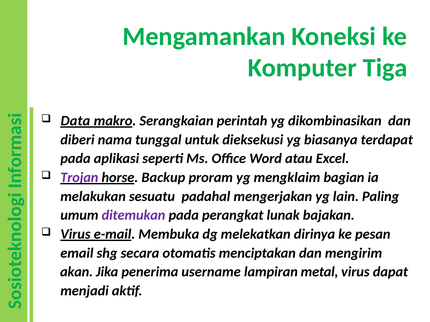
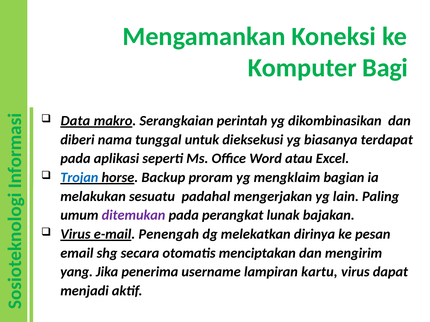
Tiga: Tiga -> Bagi
Trojan colour: purple -> blue
Membuka: Membuka -> Penengah
akan: akan -> yang
metal: metal -> kartu
